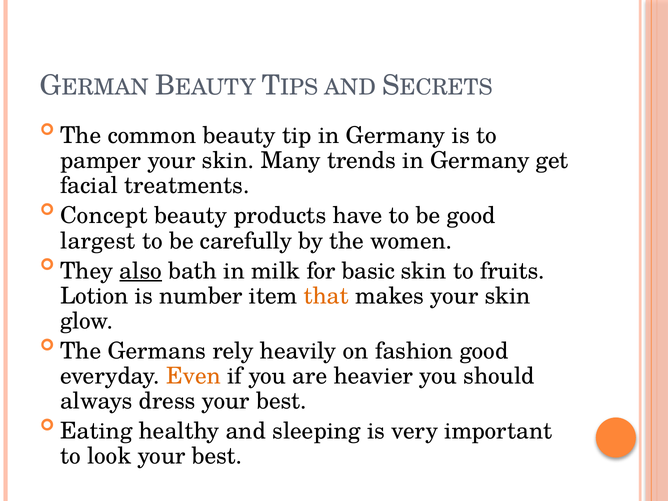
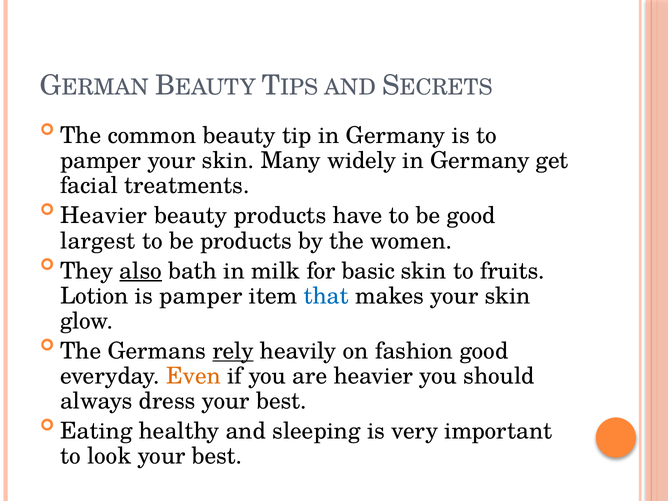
trends: trends -> widely
Concept at (104, 216): Concept -> Heavier
be carefully: carefully -> products
is number: number -> pamper
that colour: orange -> blue
rely underline: none -> present
